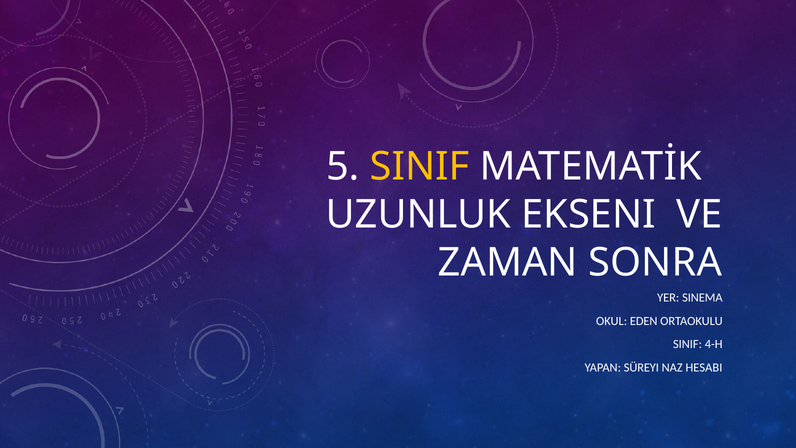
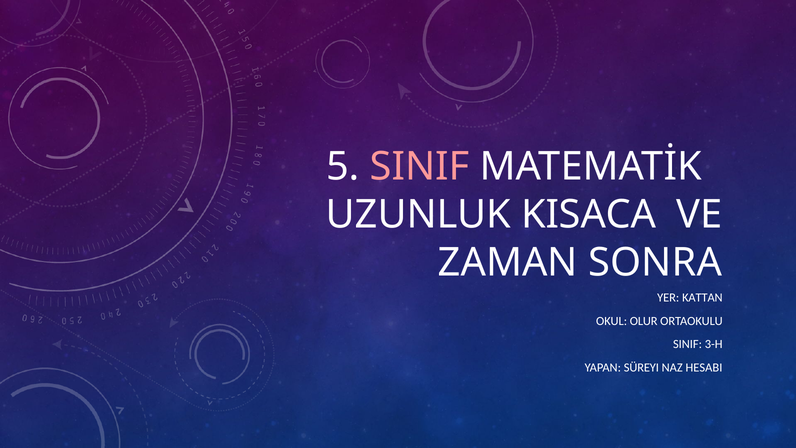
SINIF at (420, 167) colour: yellow -> pink
EKSENI: EKSENI -> KISACA
SINEMA: SINEMA -> KATTAN
EDEN: EDEN -> OLUR
4-H: 4-H -> 3-H
